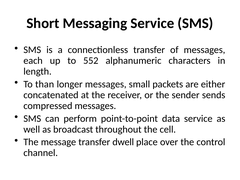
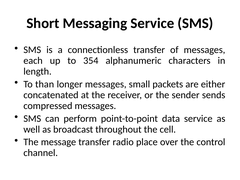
552: 552 -> 354
dwell: dwell -> radio
